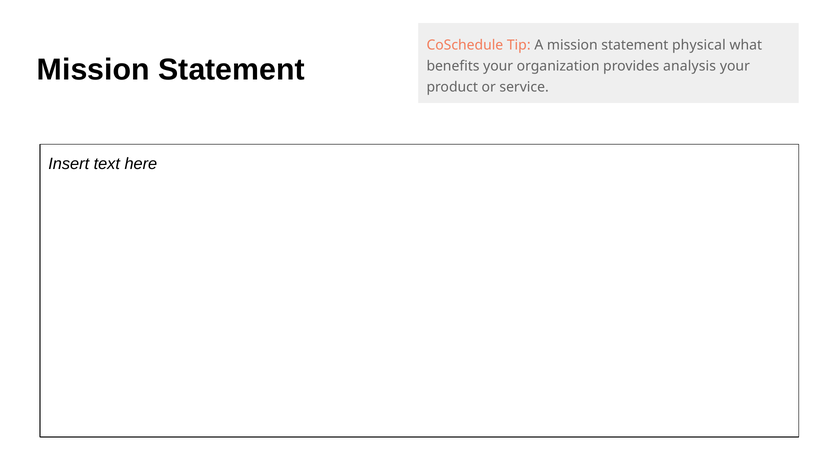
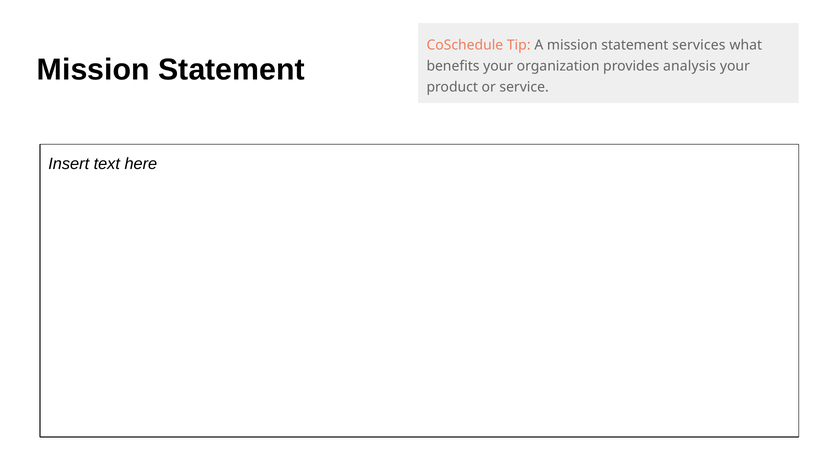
physical: physical -> services
